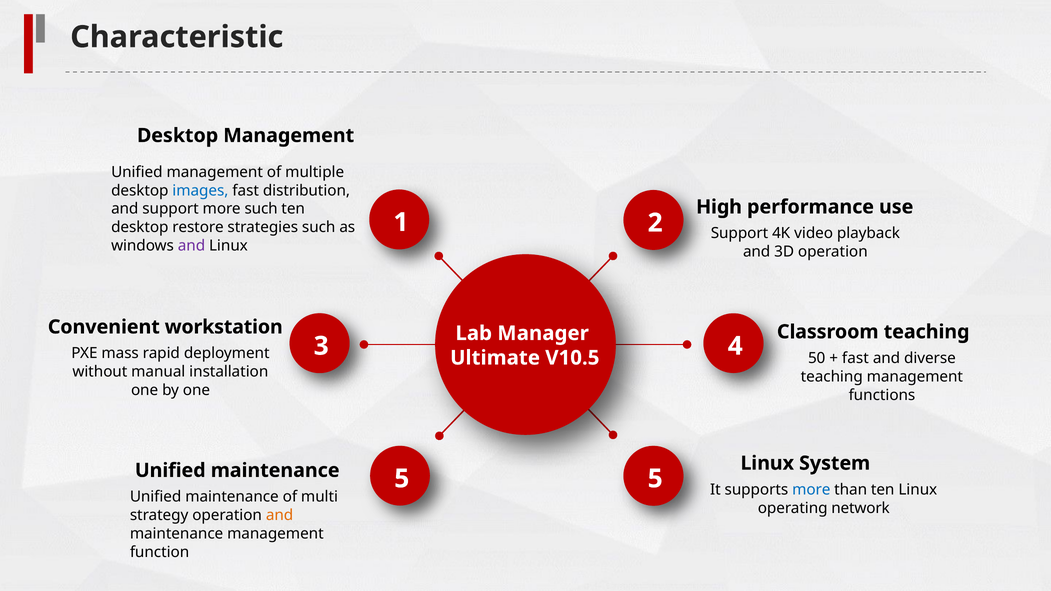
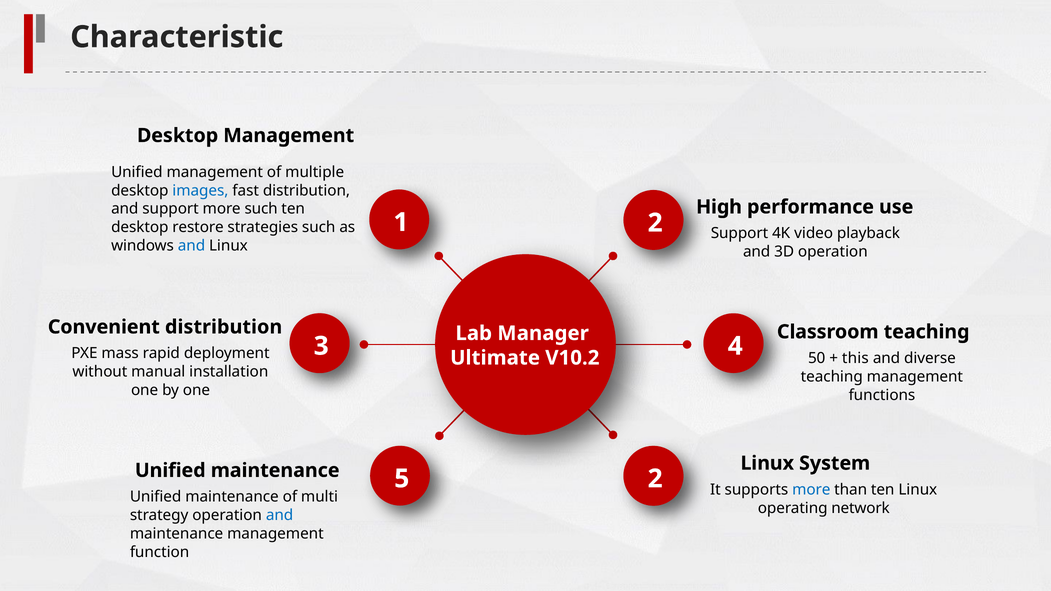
and at (191, 246) colour: purple -> blue
Convenient workstation: workstation -> distribution
fast at (855, 358): fast -> this
V10.5: V10.5 -> V10.2
5 5: 5 -> 2
and at (280, 515) colour: orange -> blue
